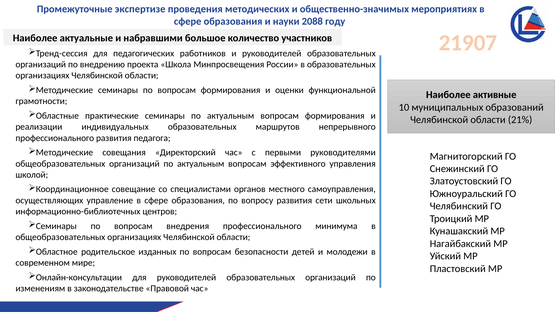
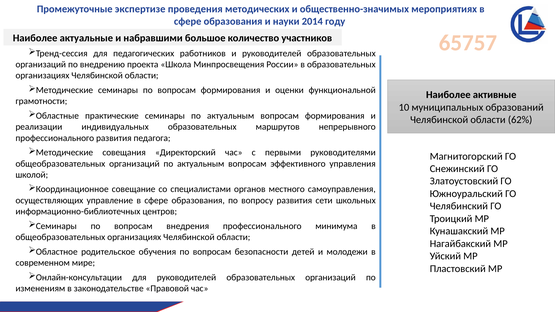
2088: 2088 -> 2014
21907: 21907 -> 65757
21%: 21% -> 62%
изданных: изданных -> обучения
